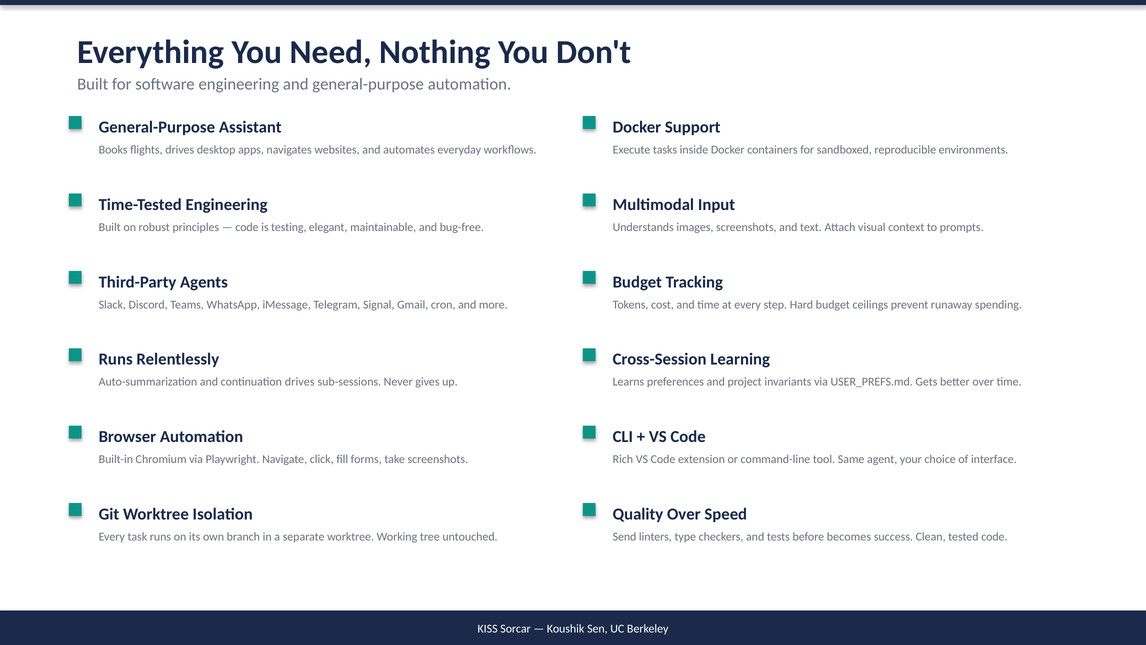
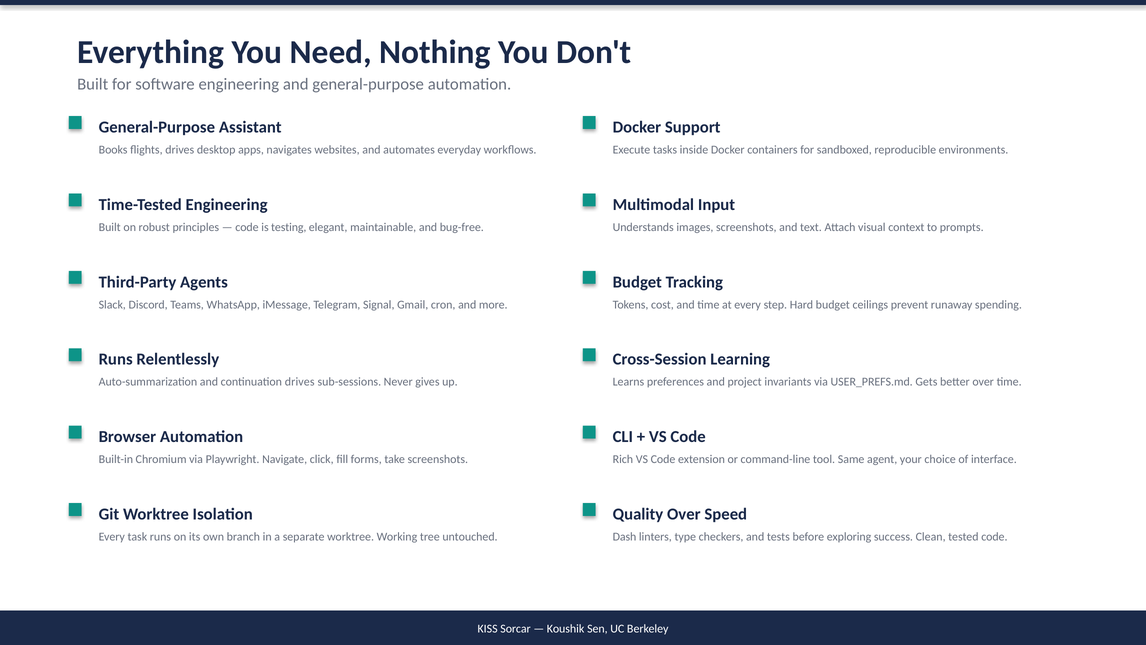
Send: Send -> Dash
becomes: becomes -> exploring
